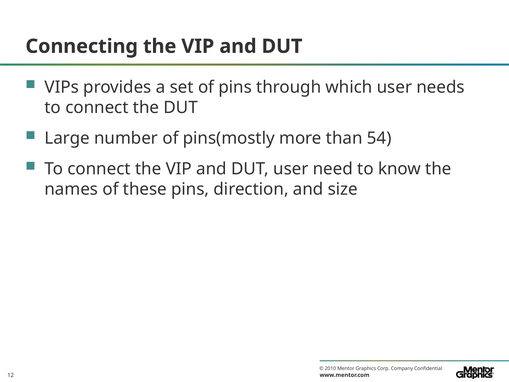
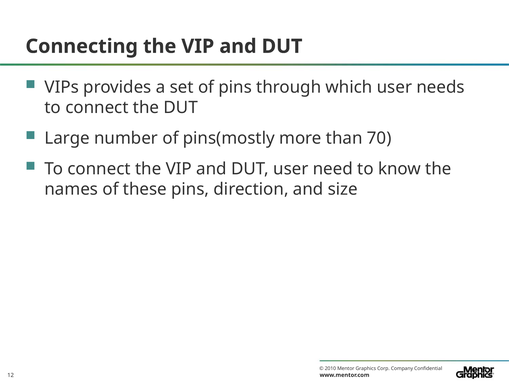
54: 54 -> 70
